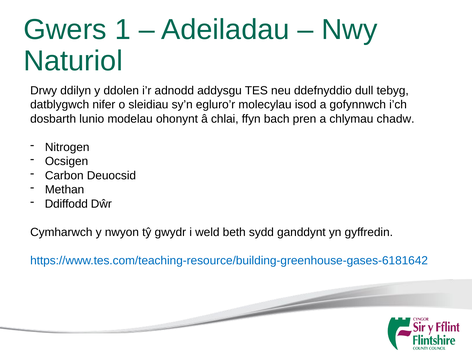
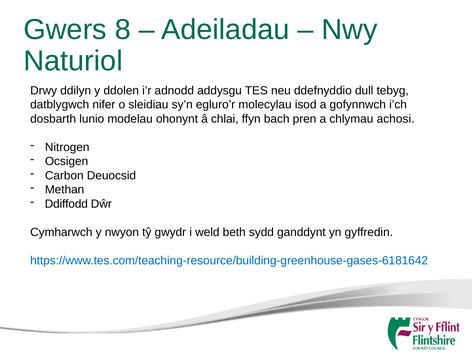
1: 1 -> 8
chadw: chadw -> achosi
